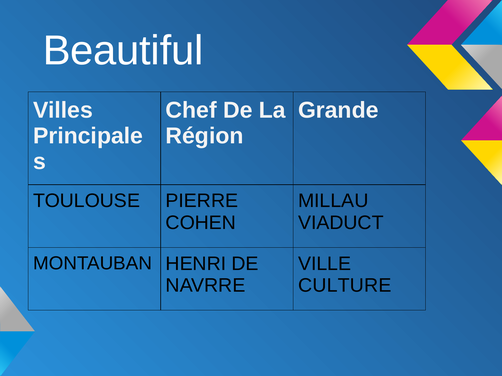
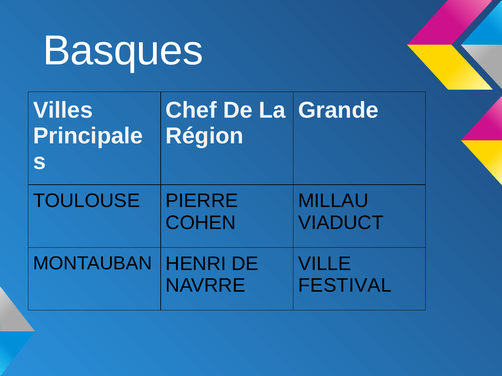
Beautiful: Beautiful -> Basques
CULTURE: CULTURE -> FESTIVAL
